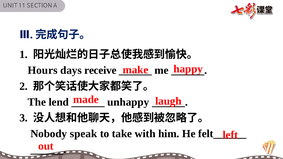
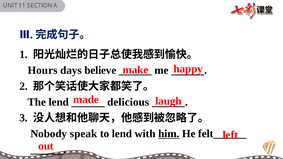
receive: receive -> believe
unhappy: unhappy -> delicious
to take: take -> lend
him underline: none -> present
